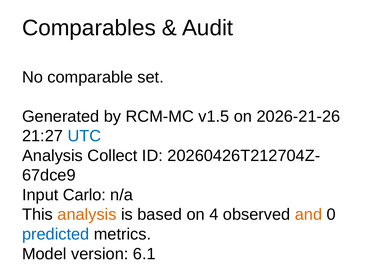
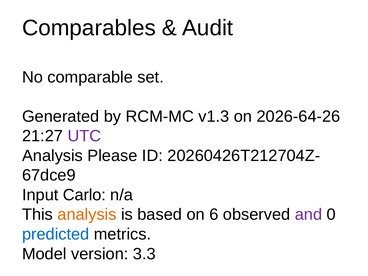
v1.5: v1.5 -> v1.3
2026-21-26: 2026-21-26 -> 2026-64-26
UTC colour: blue -> purple
Collect: Collect -> Please
4: 4 -> 6
and colour: orange -> purple
6.1: 6.1 -> 3.3
